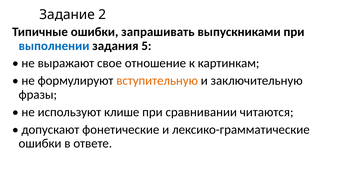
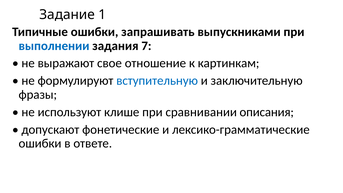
2: 2 -> 1
5: 5 -> 7
вступительную colour: orange -> blue
читаются: читаются -> описания
